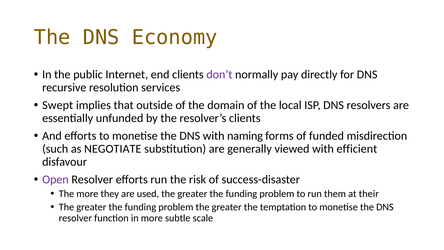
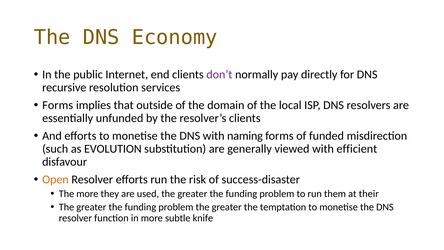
Swept at (58, 105): Swept -> Forms
NEGOTIATE: NEGOTIATE -> EVOLUTION
Open colour: purple -> orange
scale: scale -> knife
